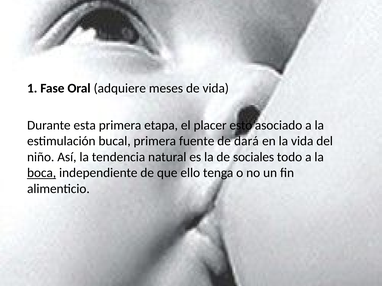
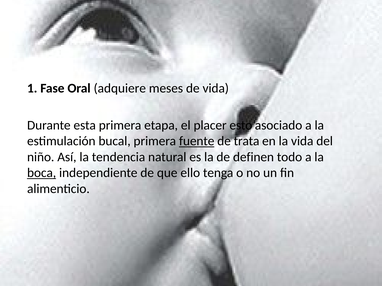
fuente underline: none -> present
dará: dará -> trata
sociales: sociales -> definen
